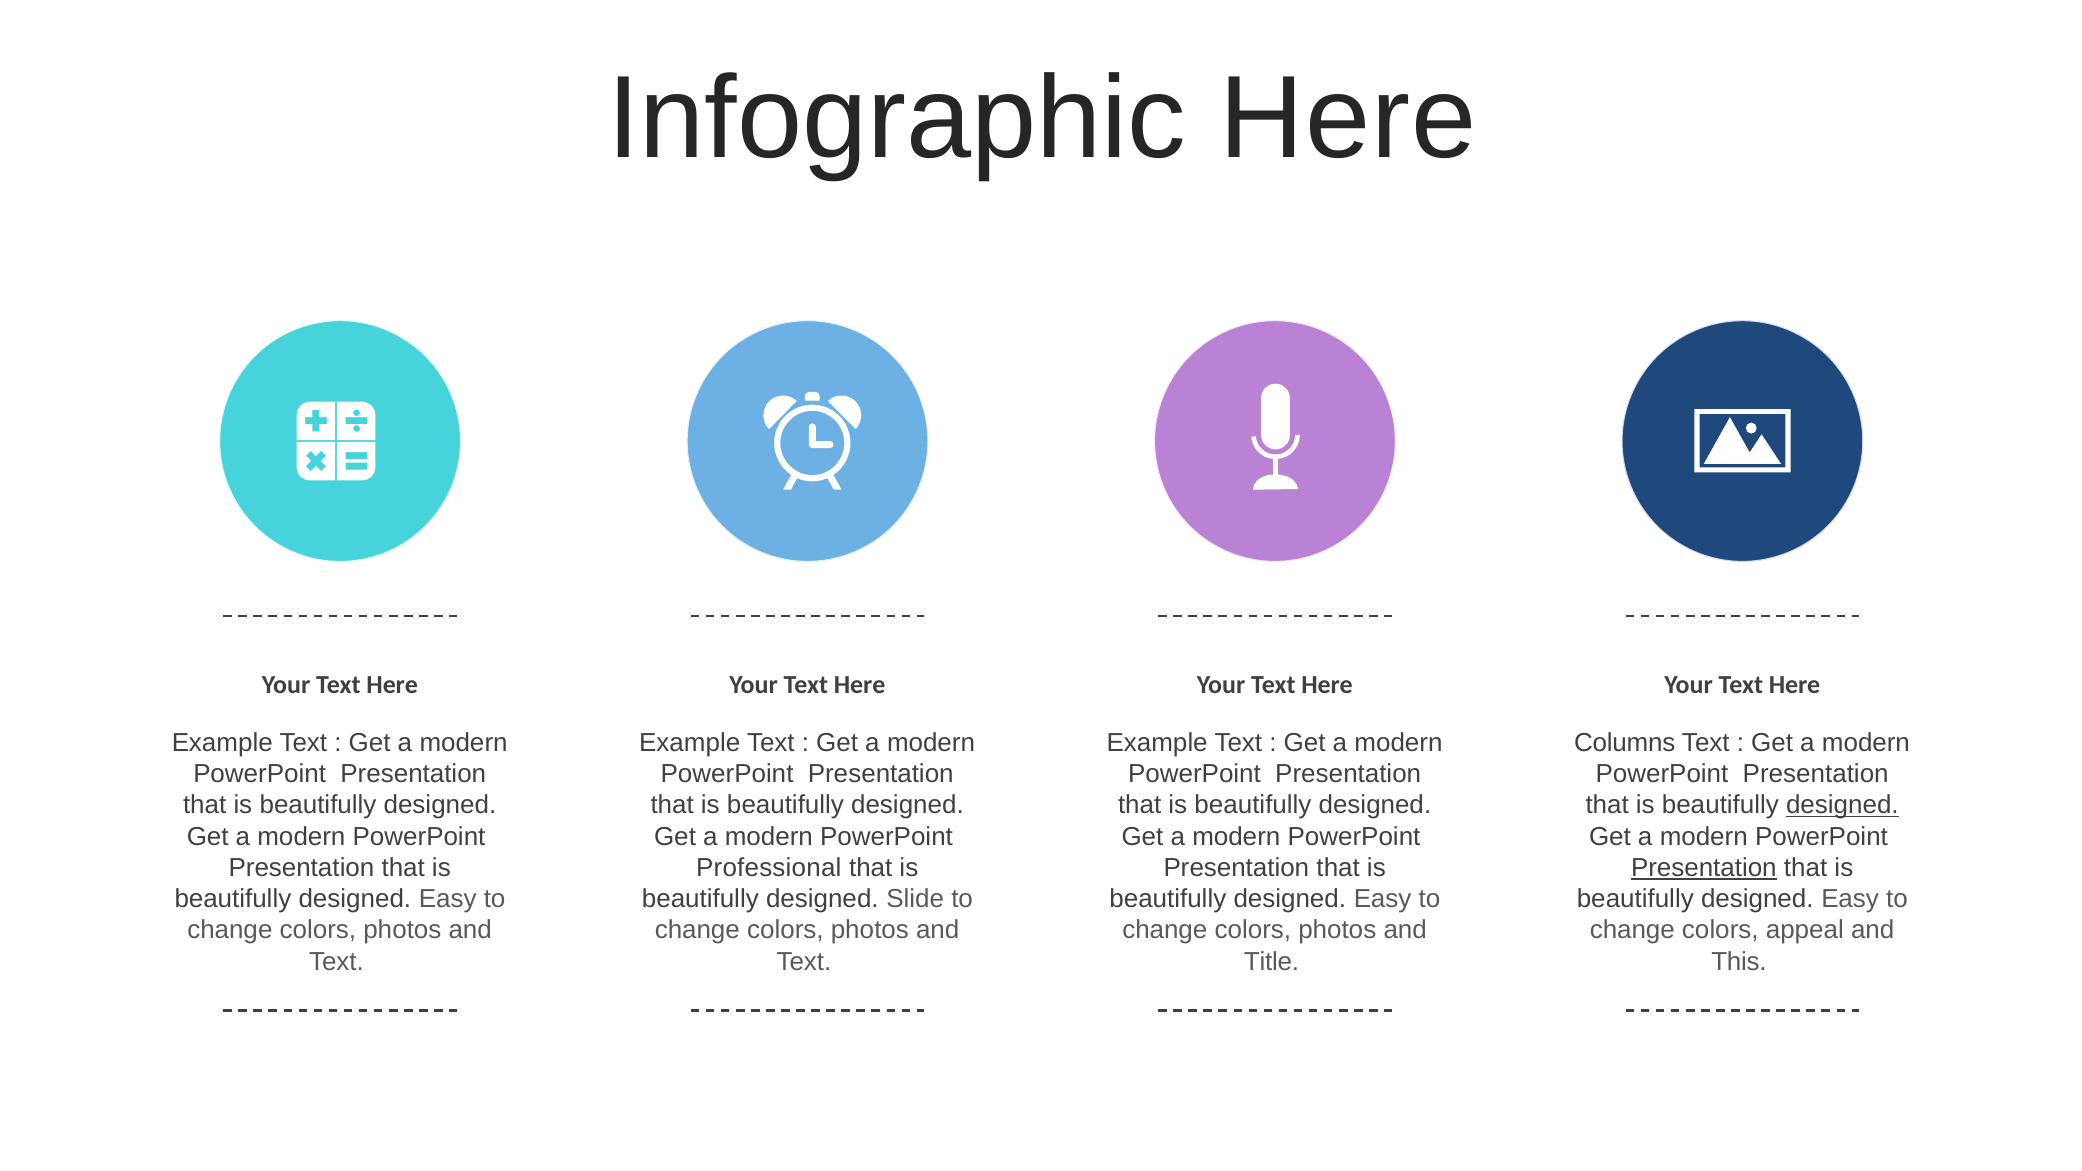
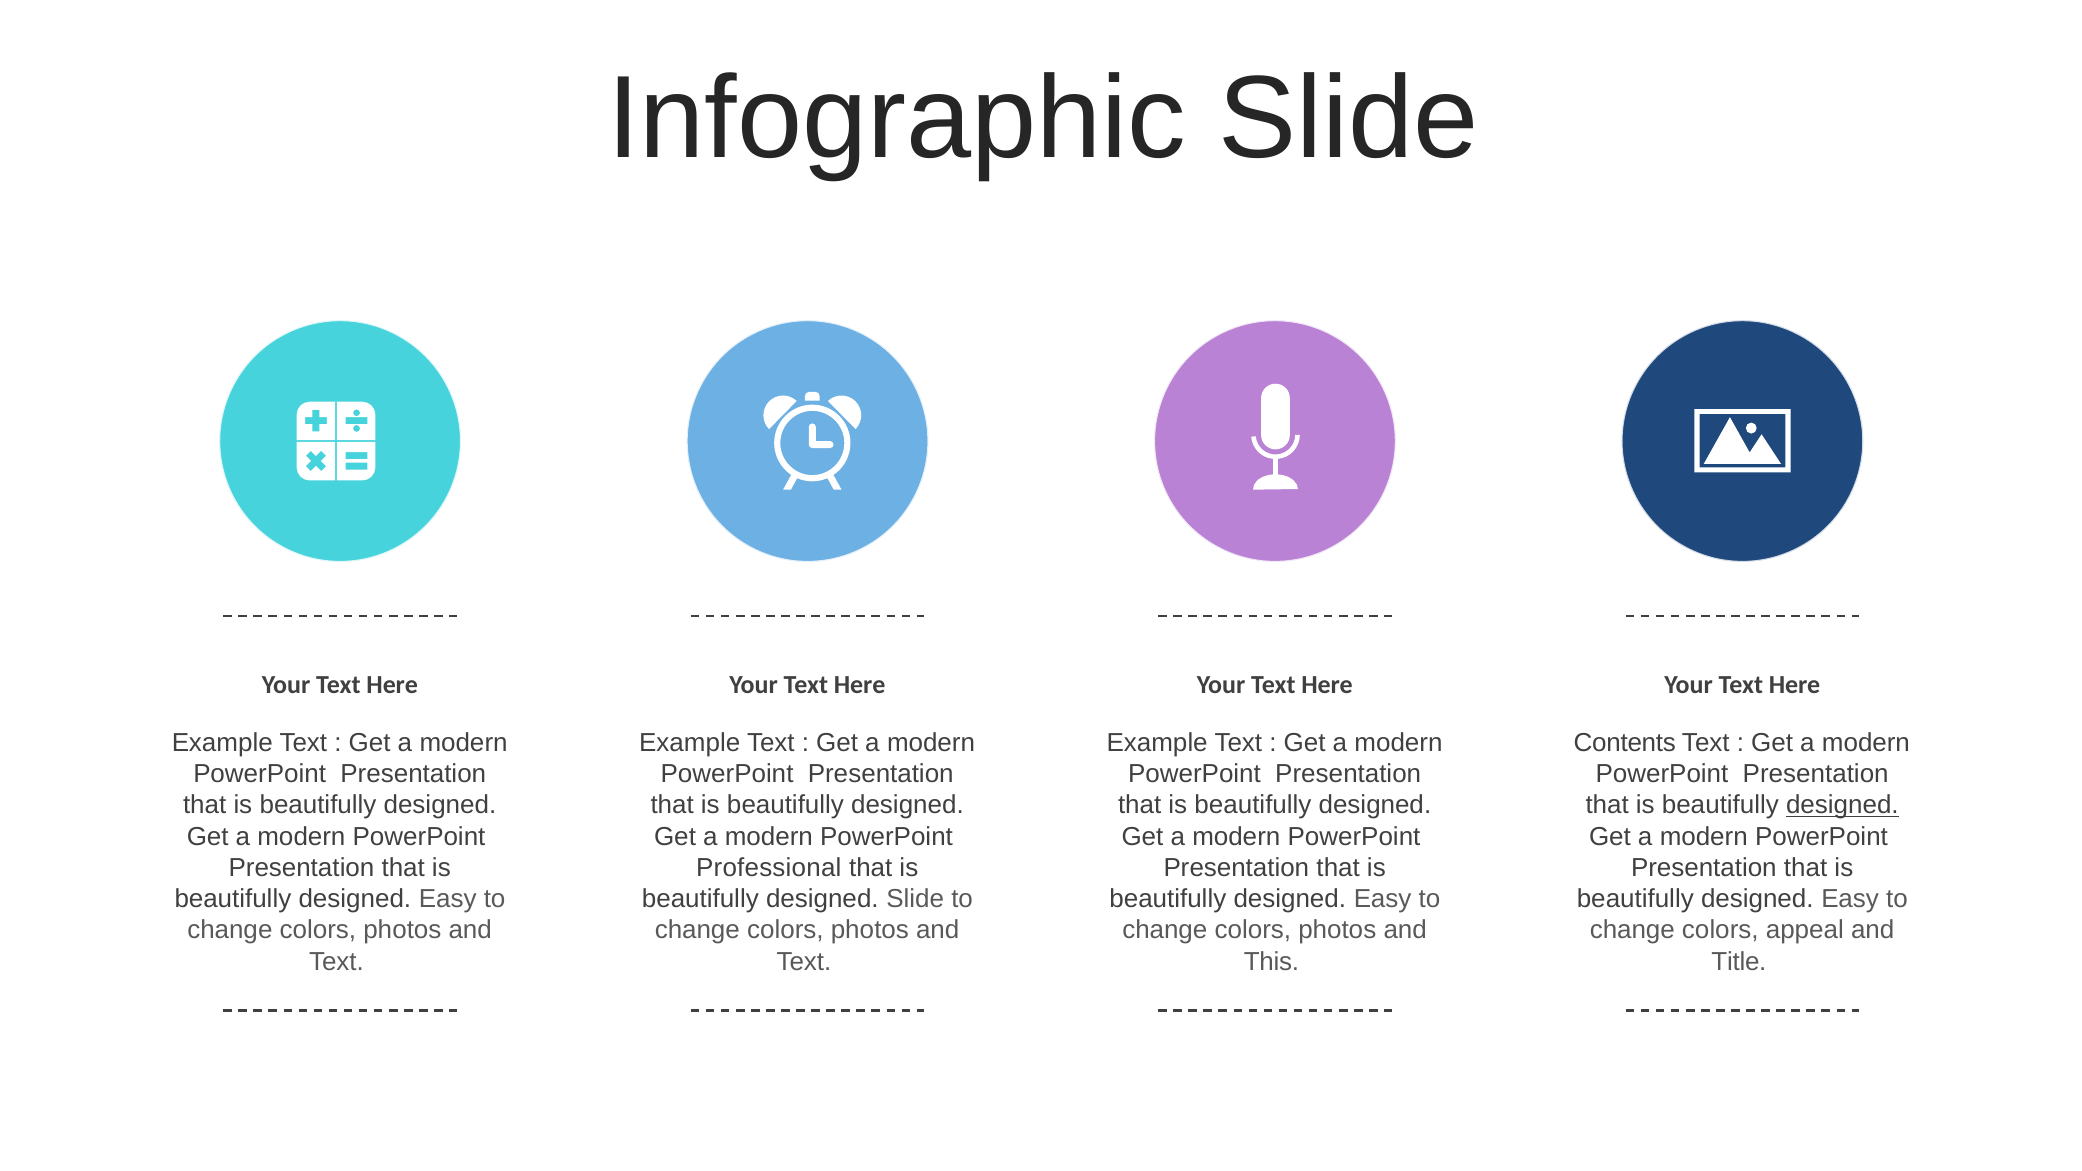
Infographic Here: Here -> Slide
Columns: Columns -> Contents
Presentation at (1704, 868) underline: present -> none
Title: Title -> This
This: This -> Title
